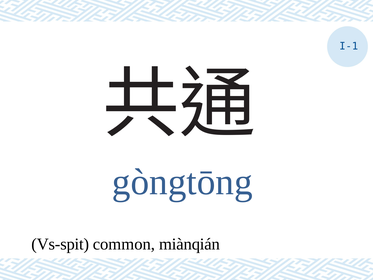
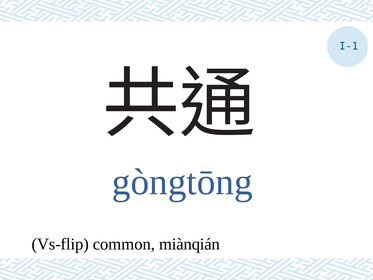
Vs-spit: Vs-spit -> Vs-flip
